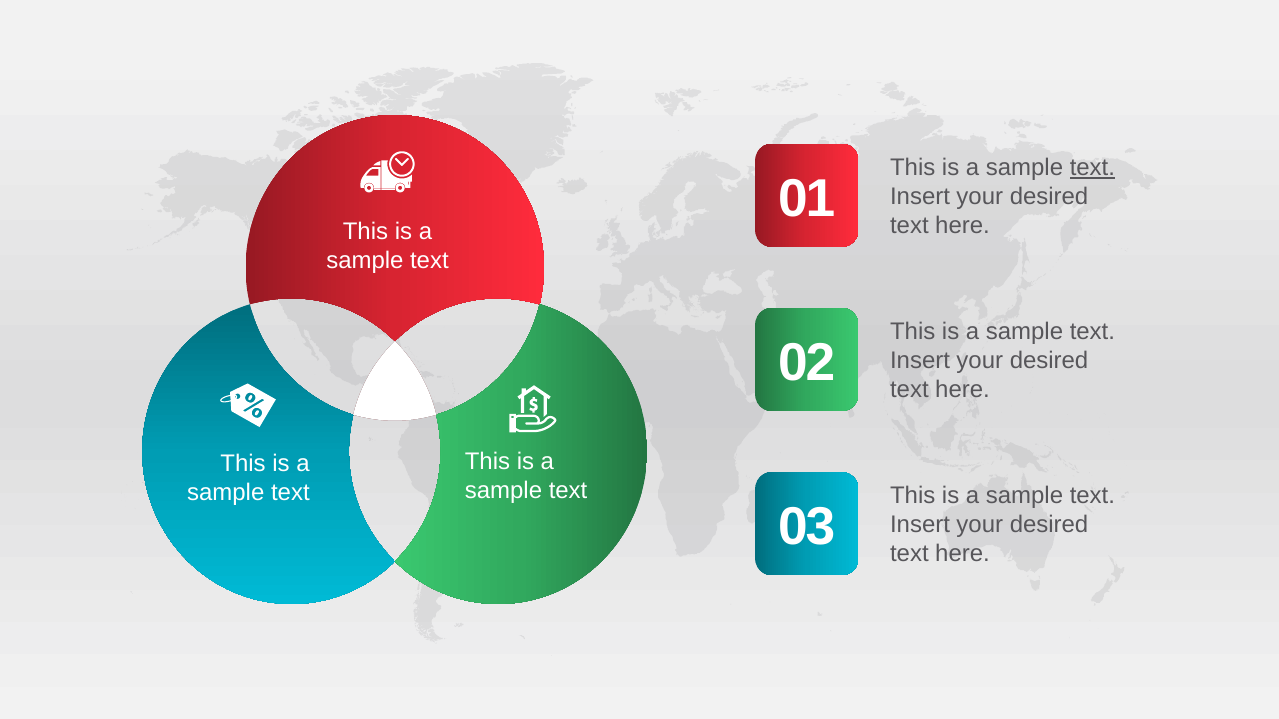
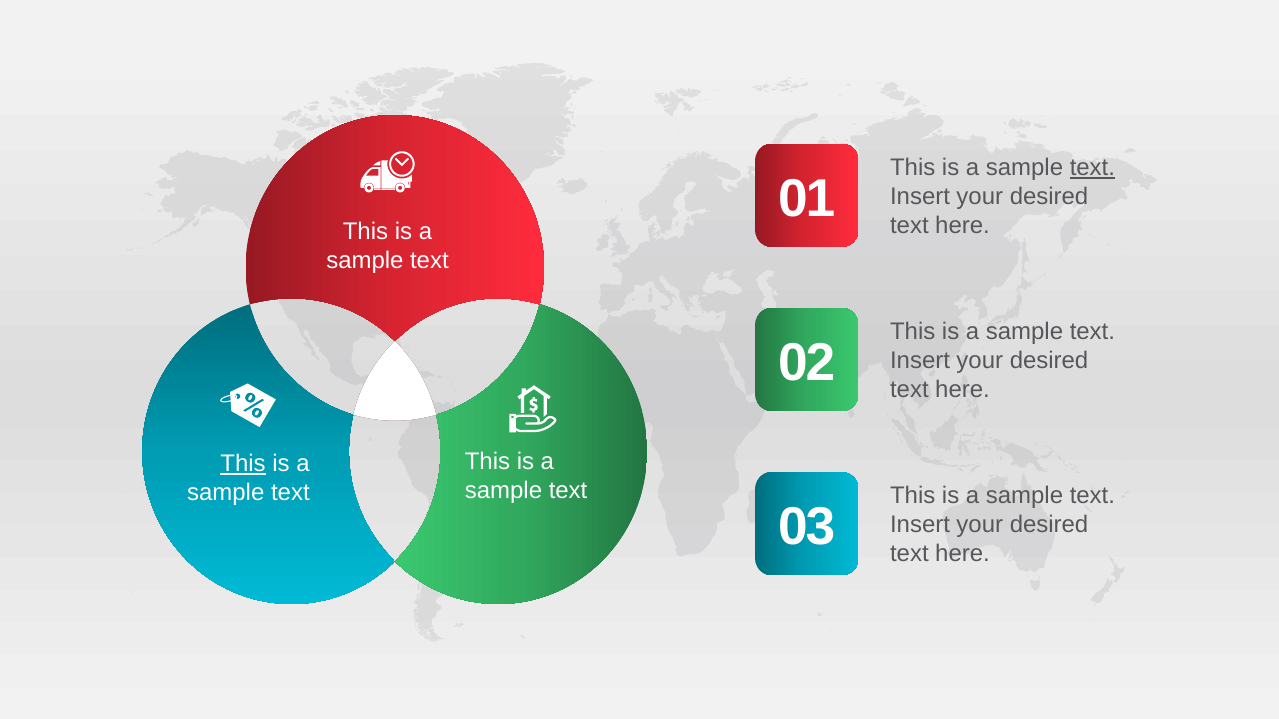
This at (243, 464) underline: none -> present
